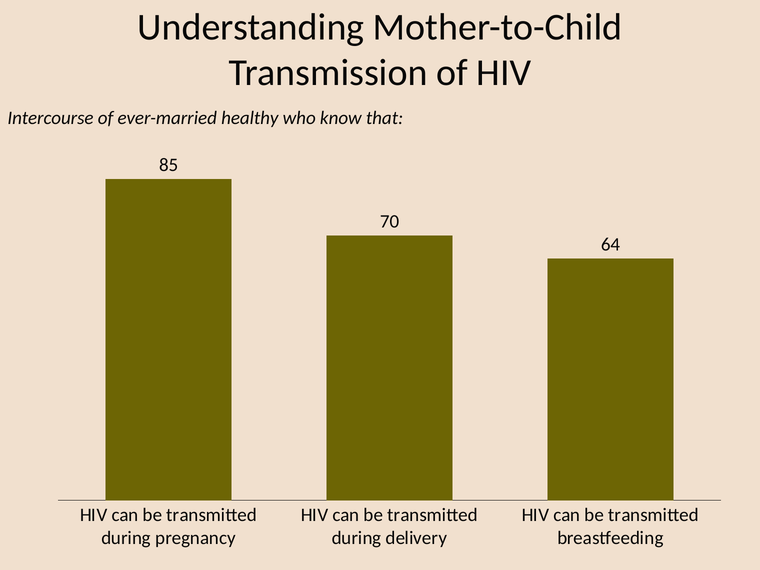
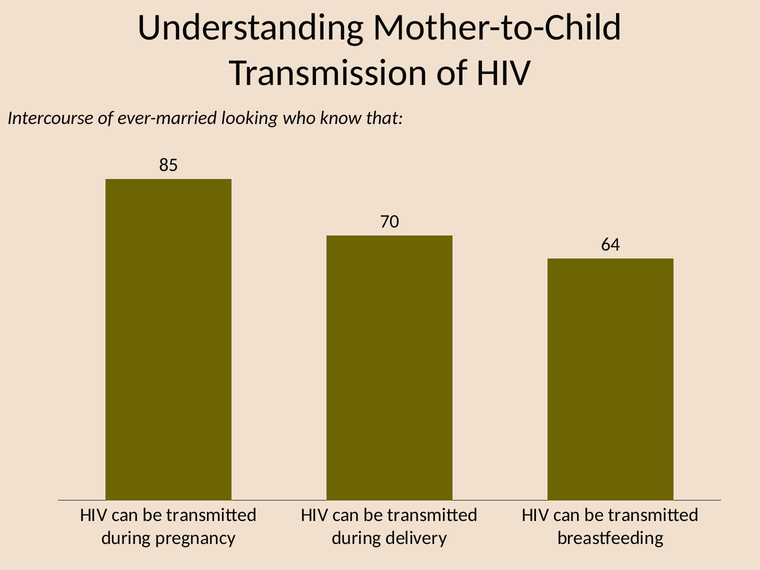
healthy: healthy -> looking
